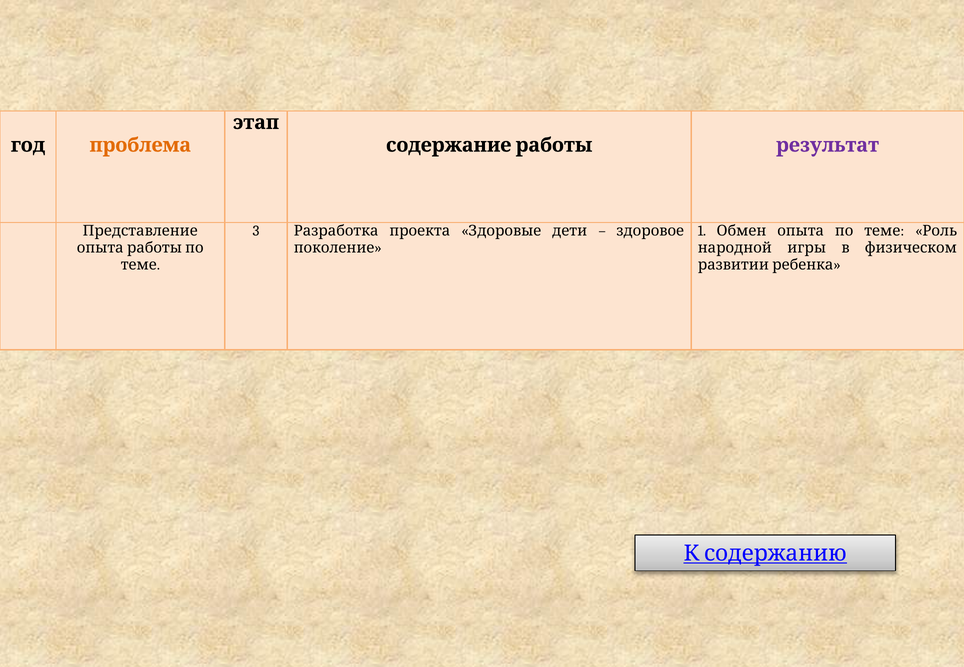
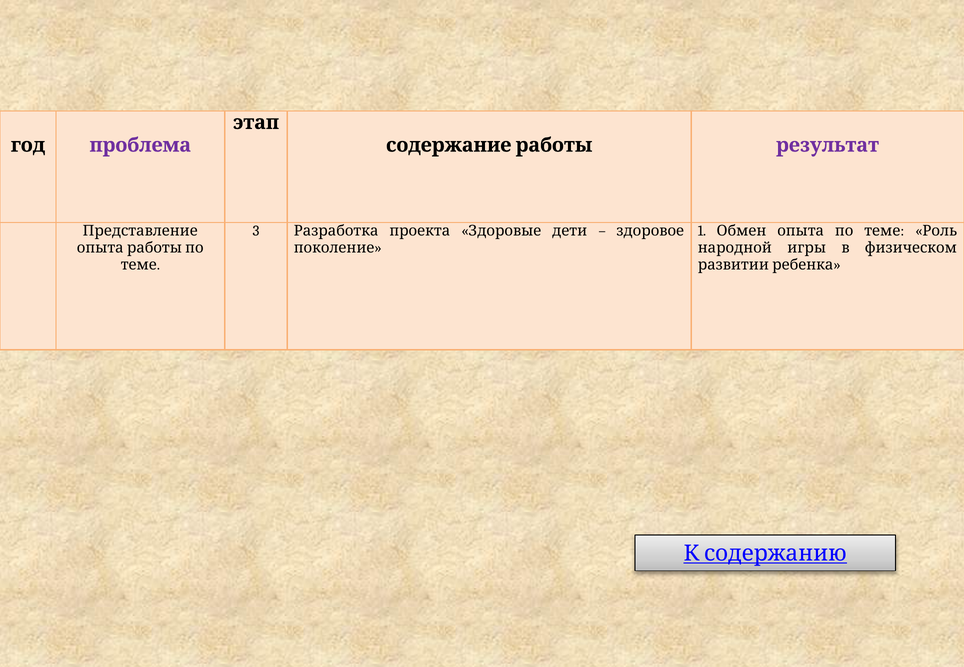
проблема colour: orange -> purple
